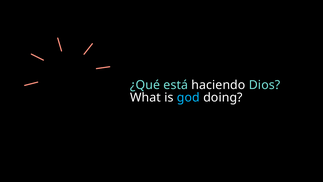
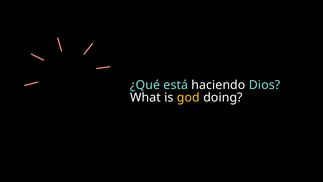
god colour: light blue -> yellow
